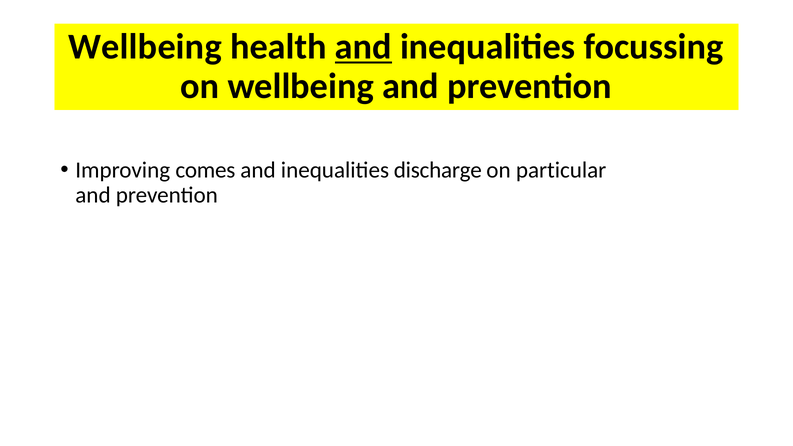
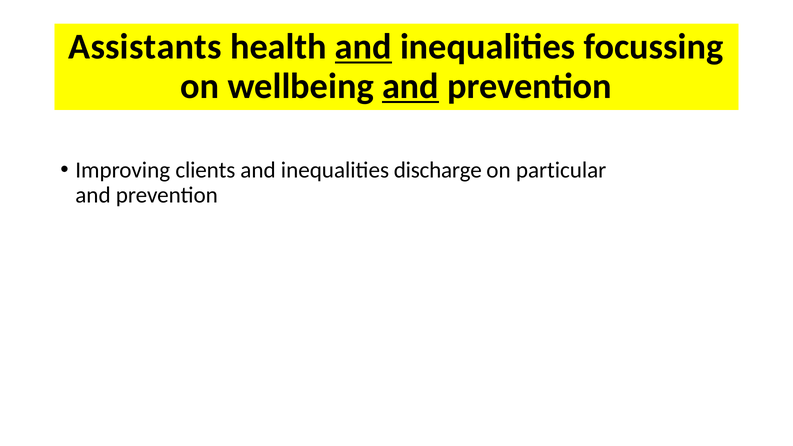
Wellbeing at (145, 47): Wellbeing -> Assistants
and at (410, 86) underline: none -> present
comes: comes -> clients
